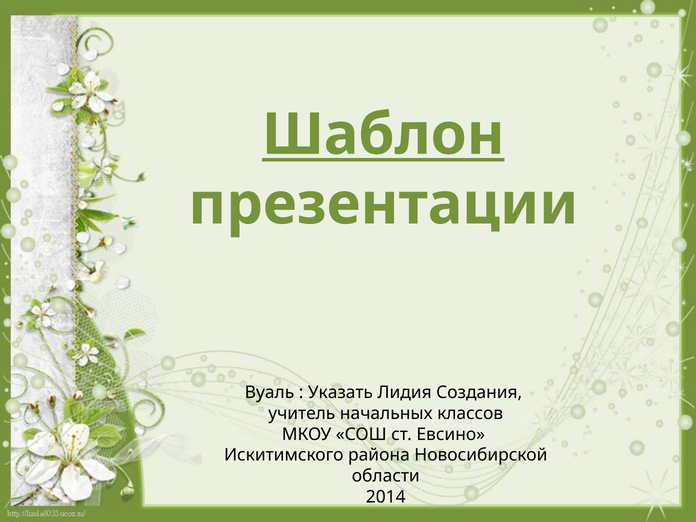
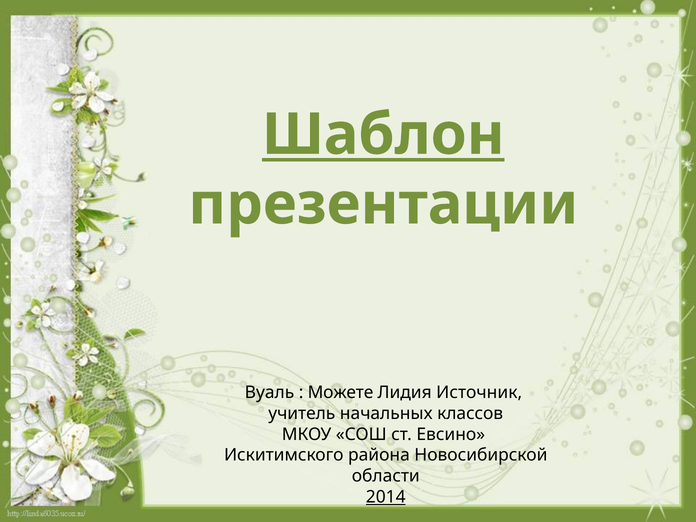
Указать: Указать -> Можете
Создания: Создания -> Источник
2014 underline: none -> present
